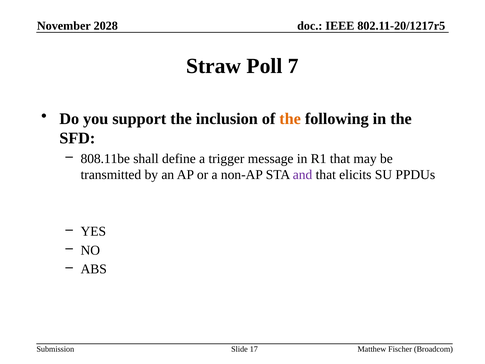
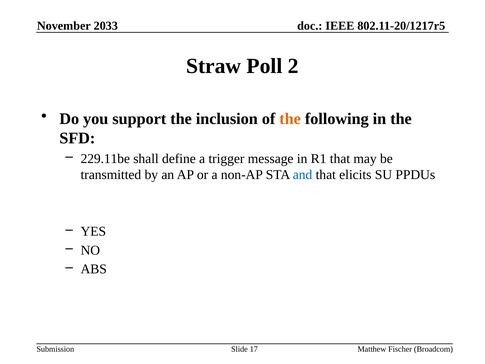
2028: 2028 -> 2033
7: 7 -> 2
808.11be: 808.11be -> 229.11be
and colour: purple -> blue
